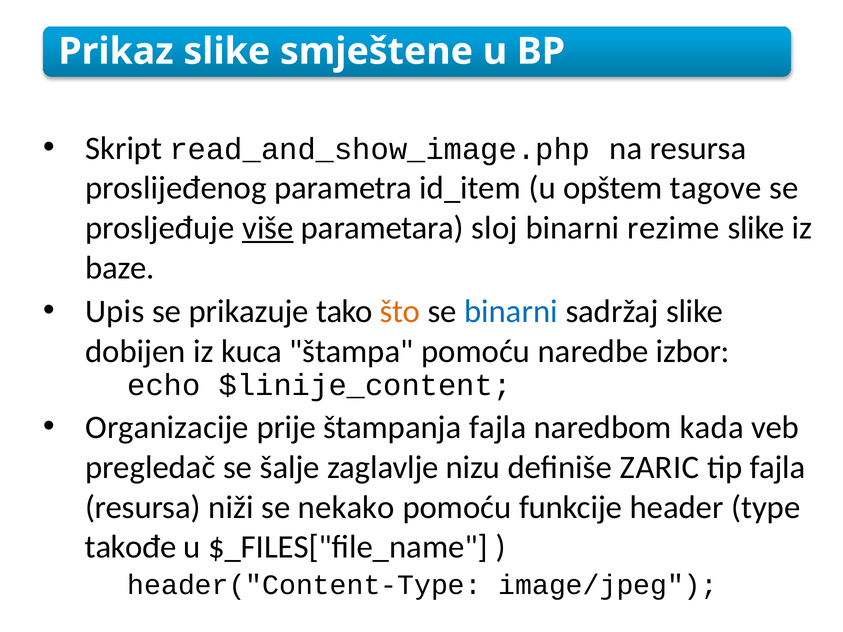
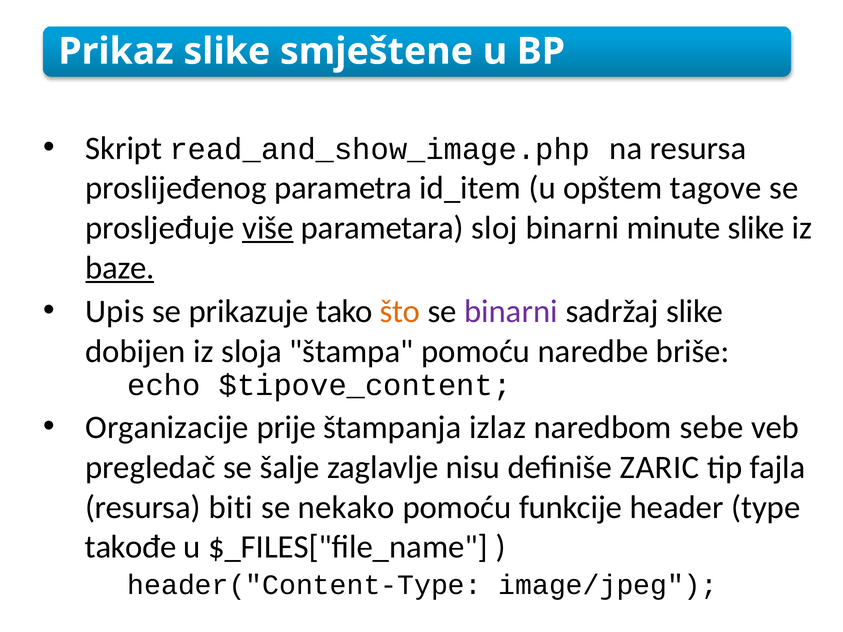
rezime: rezime -> minute
baze underline: none -> present
binarni at (511, 311) colour: blue -> purple
kuca: kuca -> sloja
izbor: izbor -> briše
$linije_content: $linije_content -> $tipove_content
štampanja fajla: fajla -> izlaz
kada: kada -> sebe
nizu: nizu -> nisu
niži: niži -> biti
